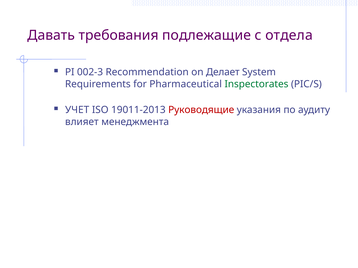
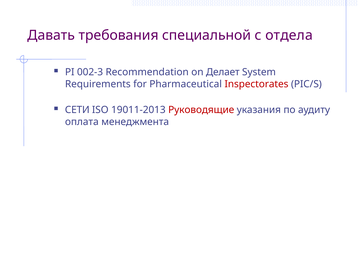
подлежащие: подлежащие -> специальной
Inspectorates colour: green -> red
УЧЕТ: УЧЕТ -> СЕТИ
влияет: влияет -> оплата
